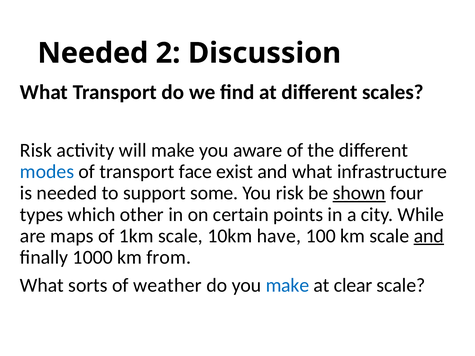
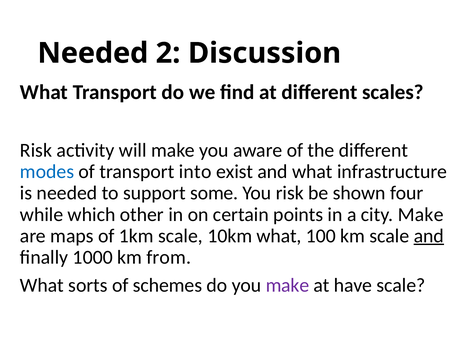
face: face -> into
shown underline: present -> none
types: types -> while
city While: While -> Make
10km have: have -> what
weather: weather -> schemes
make at (287, 285) colour: blue -> purple
clear: clear -> have
